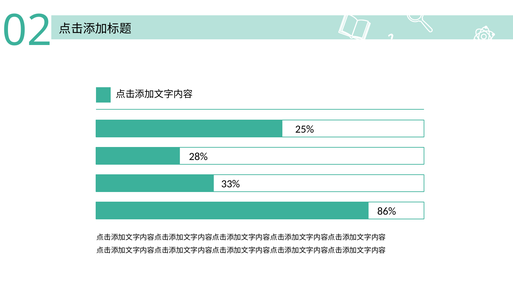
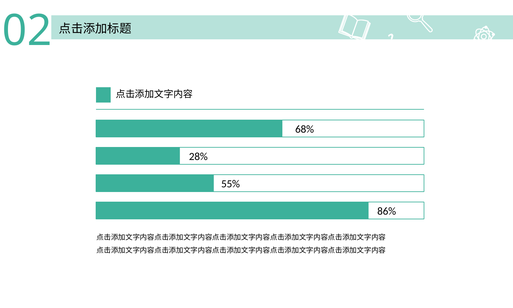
25%: 25% -> 68%
33%: 33% -> 55%
